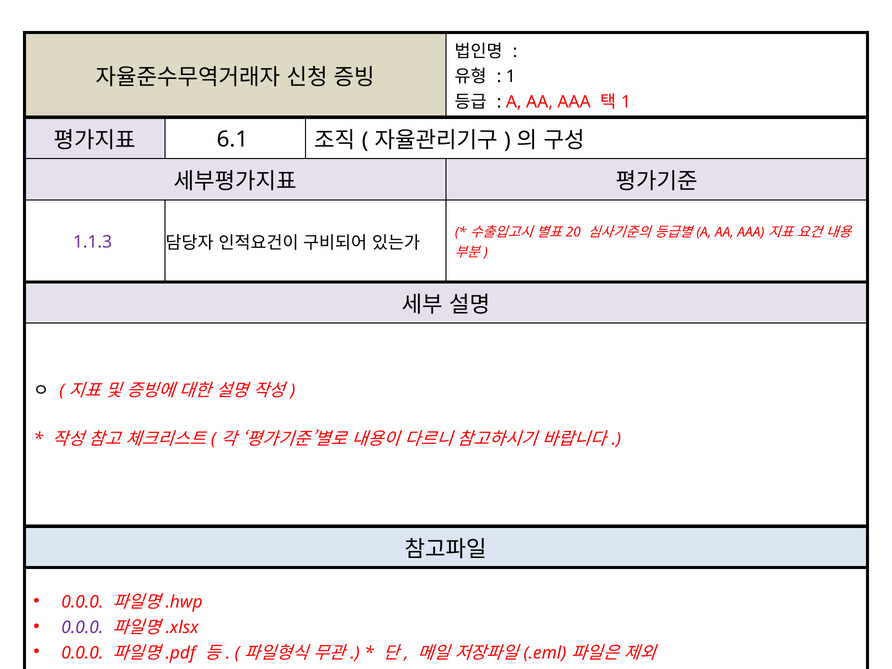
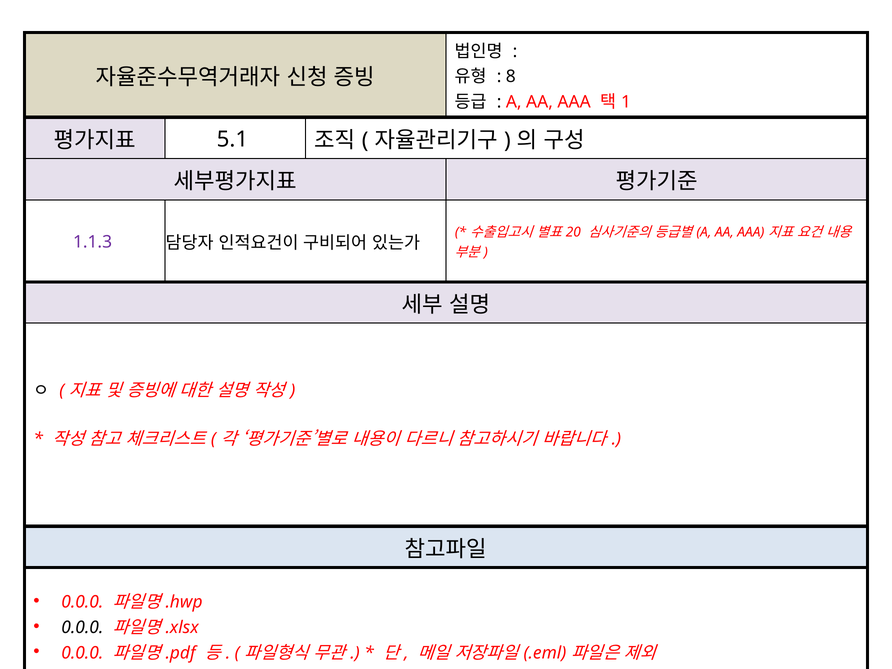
1 at (511, 77): 1 -> 8
6.1: 6.1 -> 5.1
0.0.0 at (82, 628) colour: purple -> black
